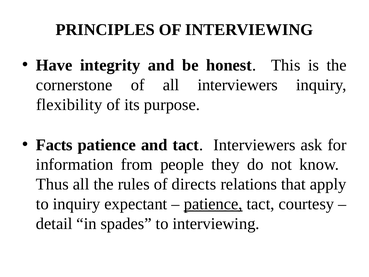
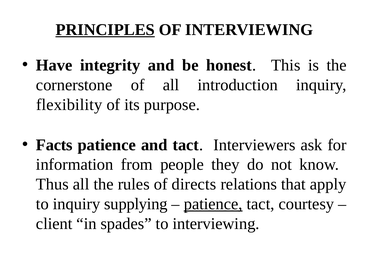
PRINCIPLES underline: none -> present
all interviewers: interviewers -> introduction
expectant: expectant -> supplying
detail: detail -> client
